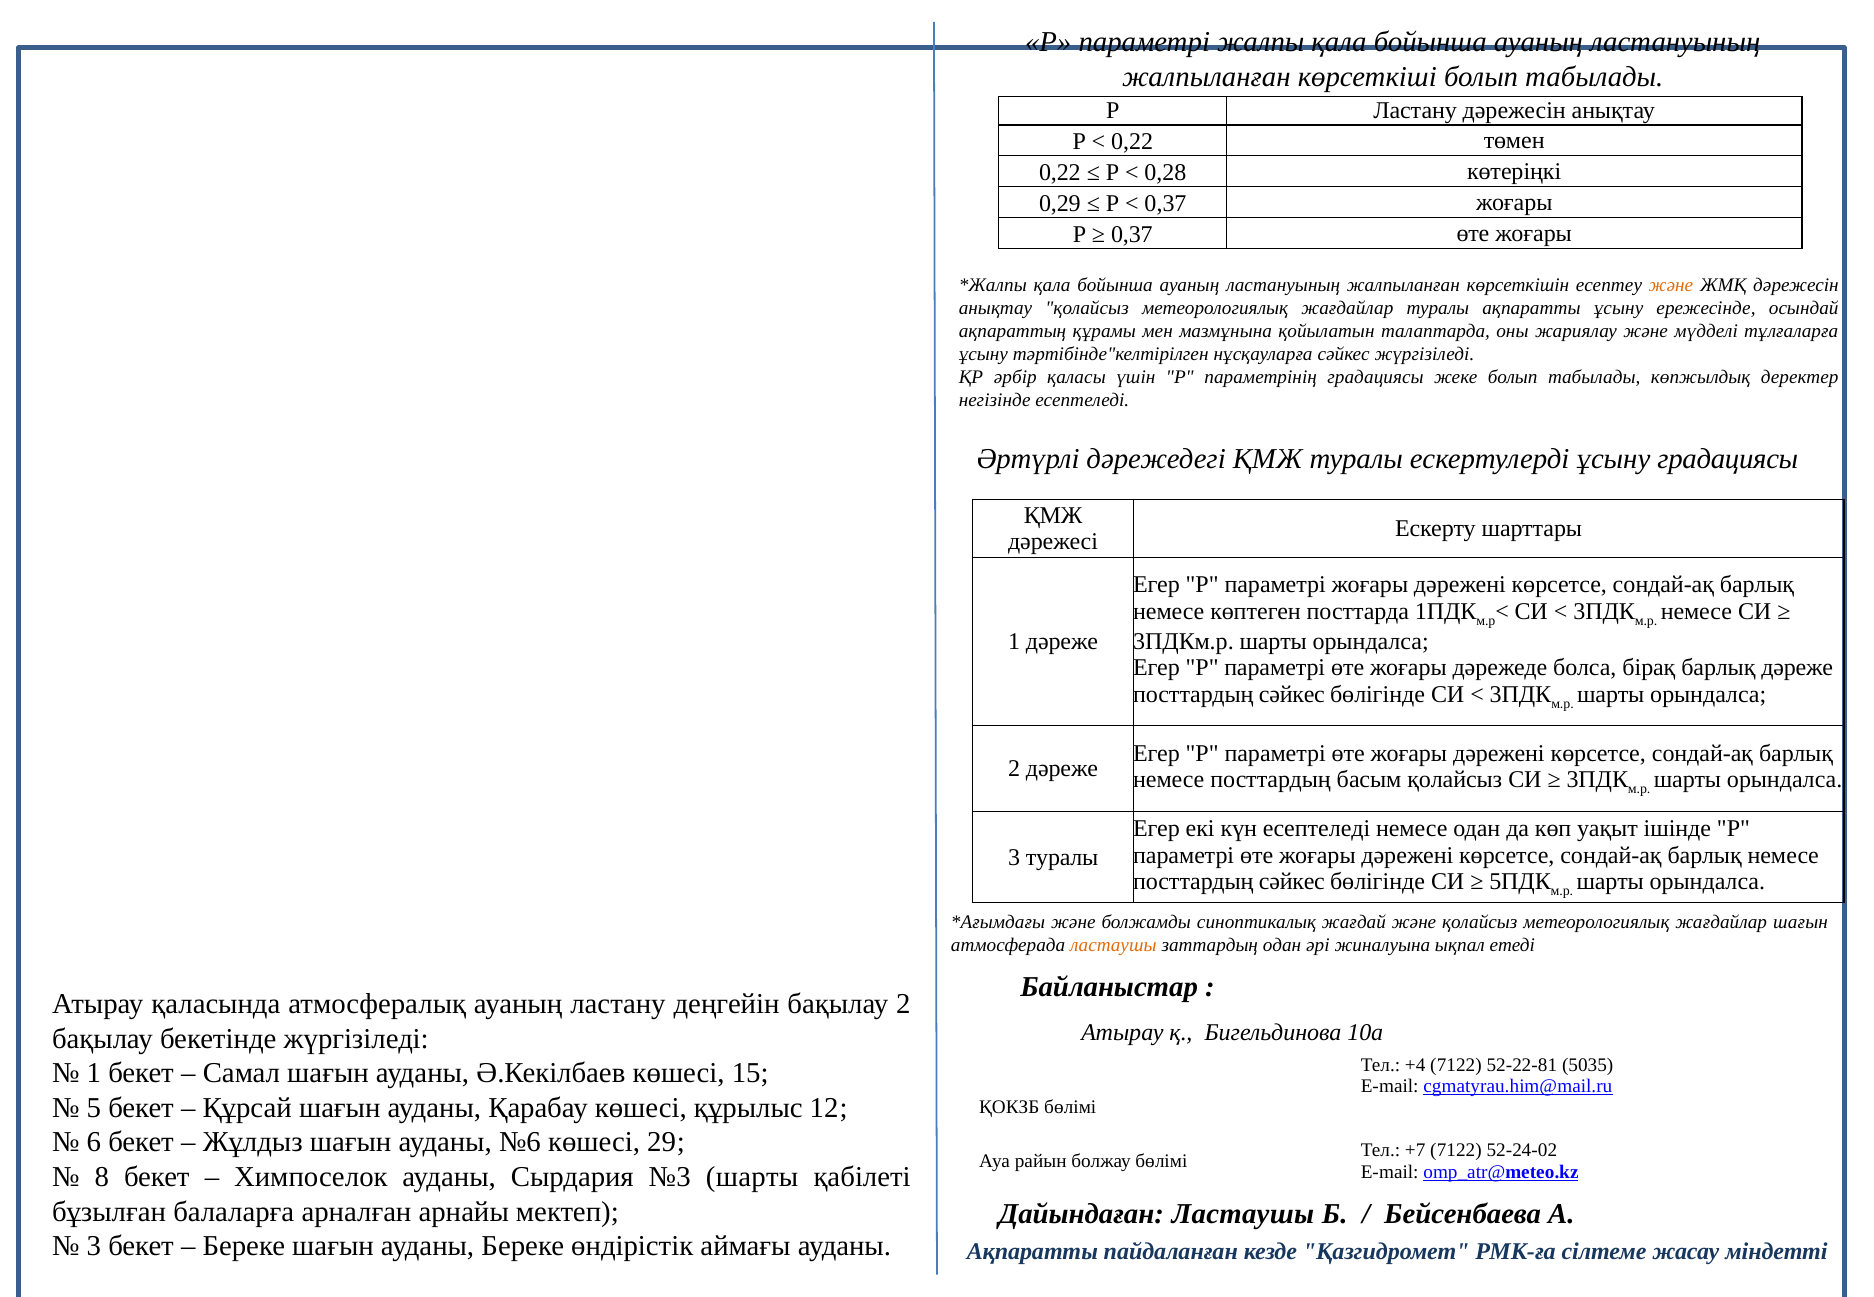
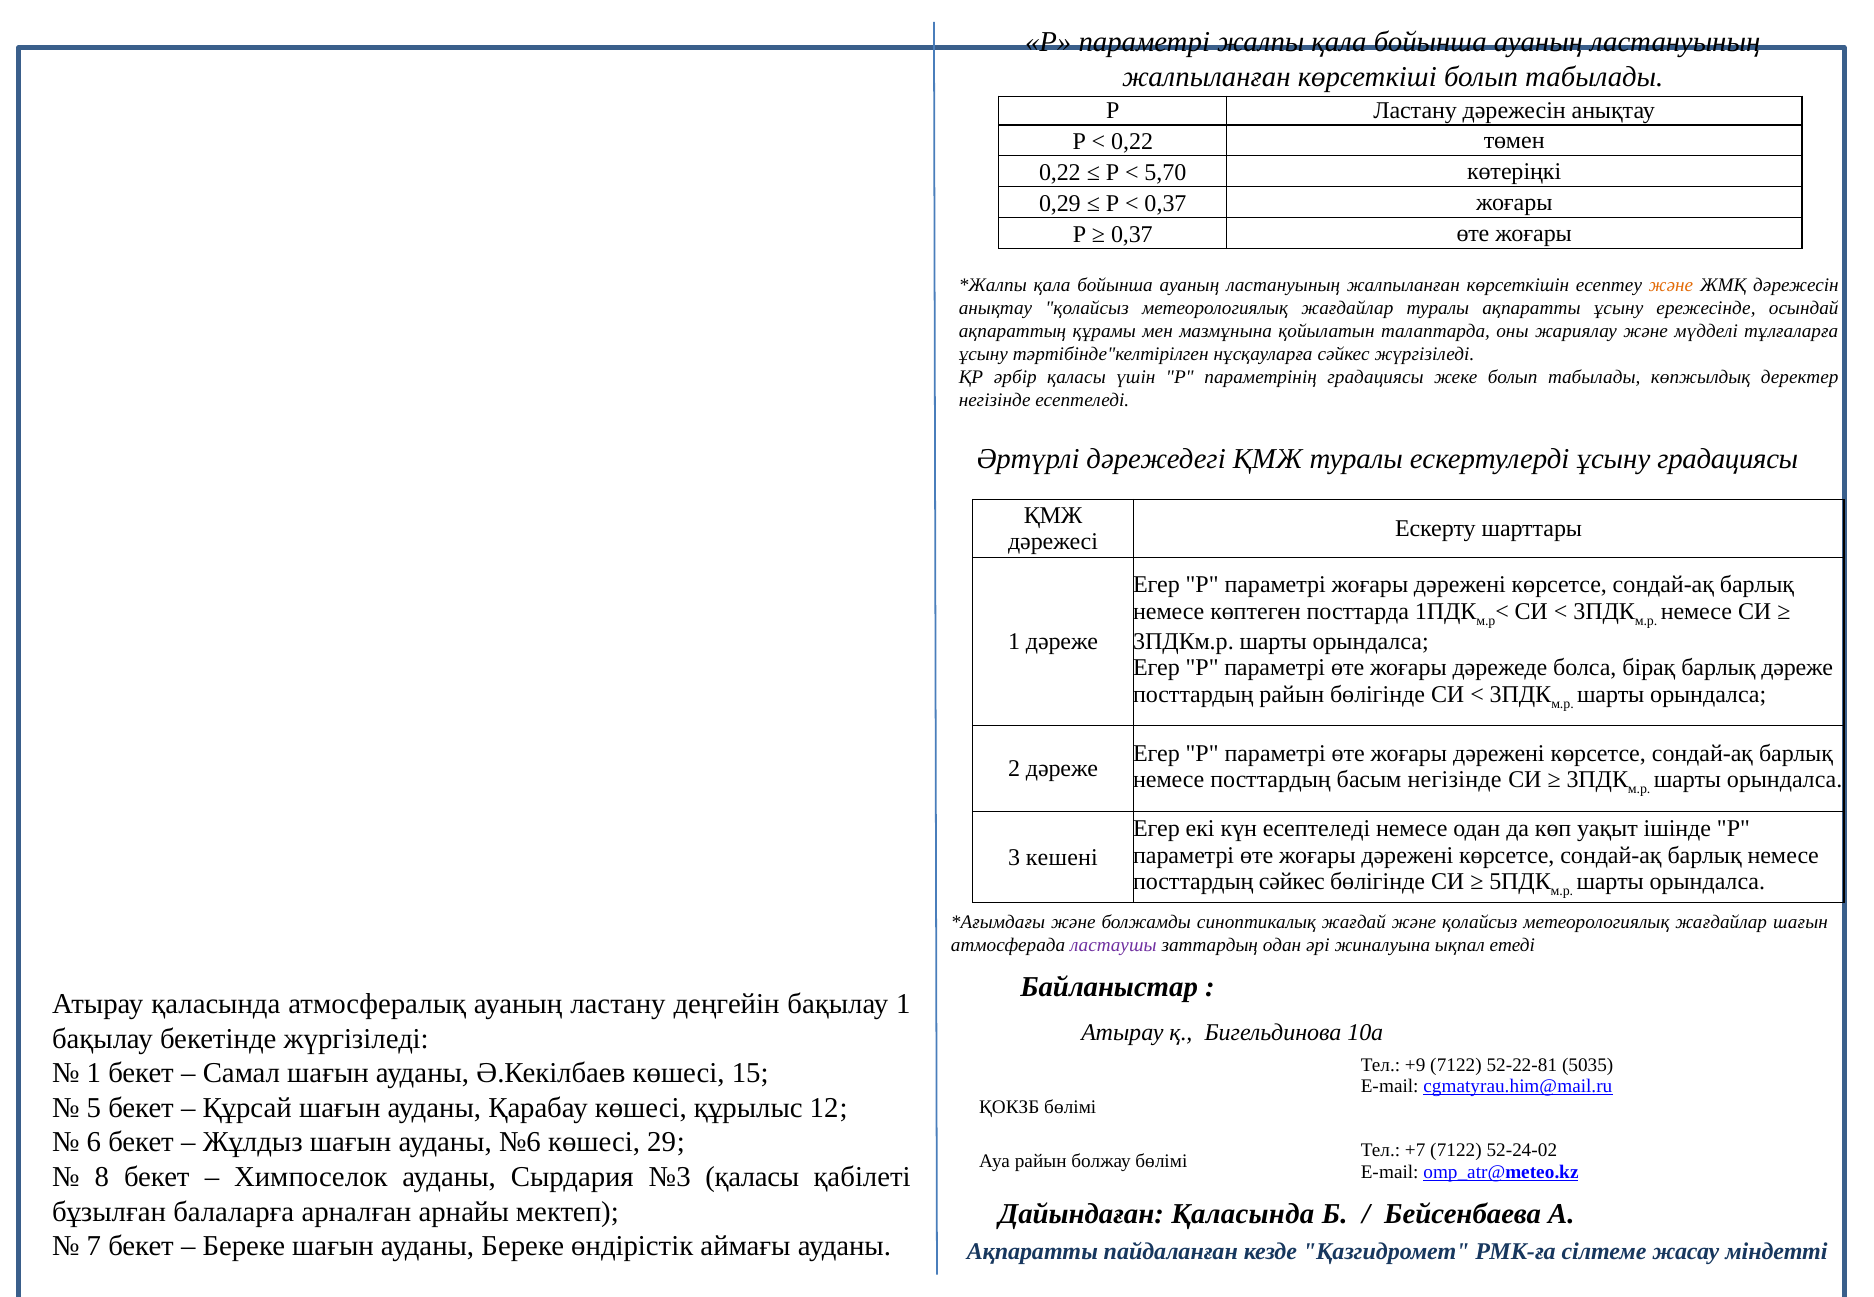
0,28: 0,28 -> 5,70
сәйкес at (1292, 695): сәйкес -> райын
басым қолайсыз: қолайсыз -> негізінде
3 туралы: туралы -> кешені
ластаушы at (1113, 945) colour: orange -> purple
бақылау 2: 2 -> 1
+4: +4 -> +9
№3 шарты: шарты -> қаласы
Дайындаған Ластаушы: Ластаушы -> Қаласында
3 at (94, 1247): 3 -> 7
